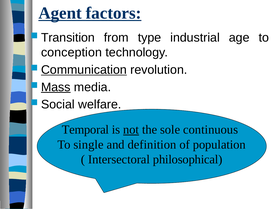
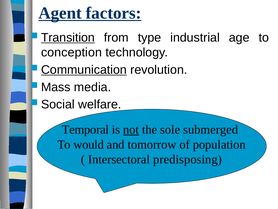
Transition underline: none -> present
Mass underline: present -> none
continuous: continuous -> submerged
single: single -> would
definition: definition -> tomorrow
philosophical: philosophical -> predisposing
